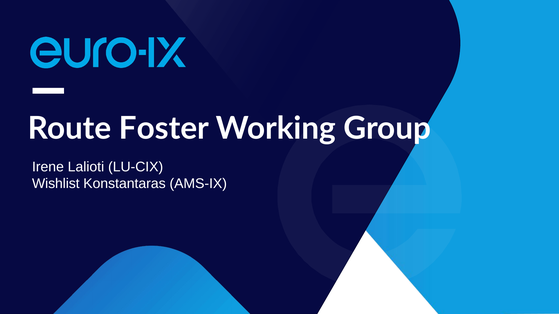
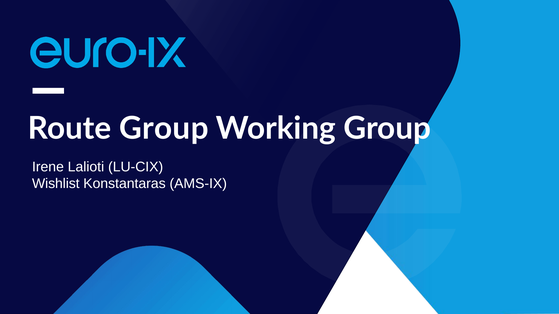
Route Foster: Foster -> Group
